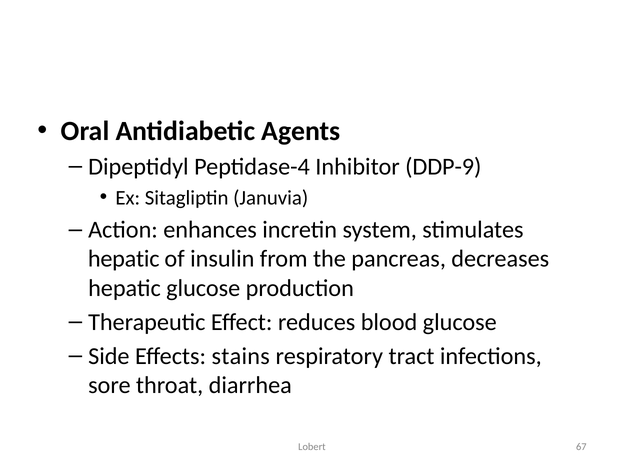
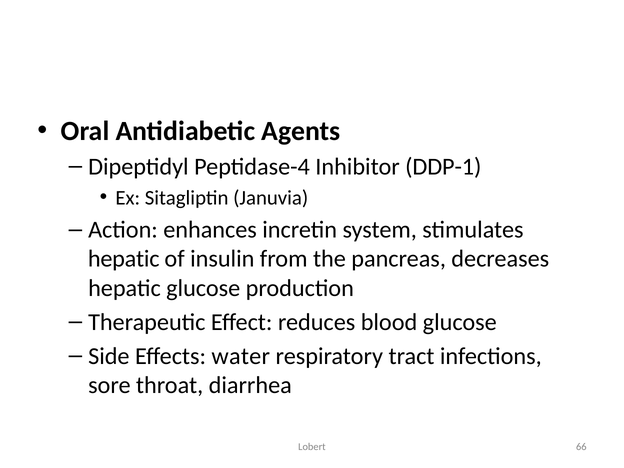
DDP-9: DDP-9 -> DDP-1
stains: stains -> water
67: 67 -> 66
